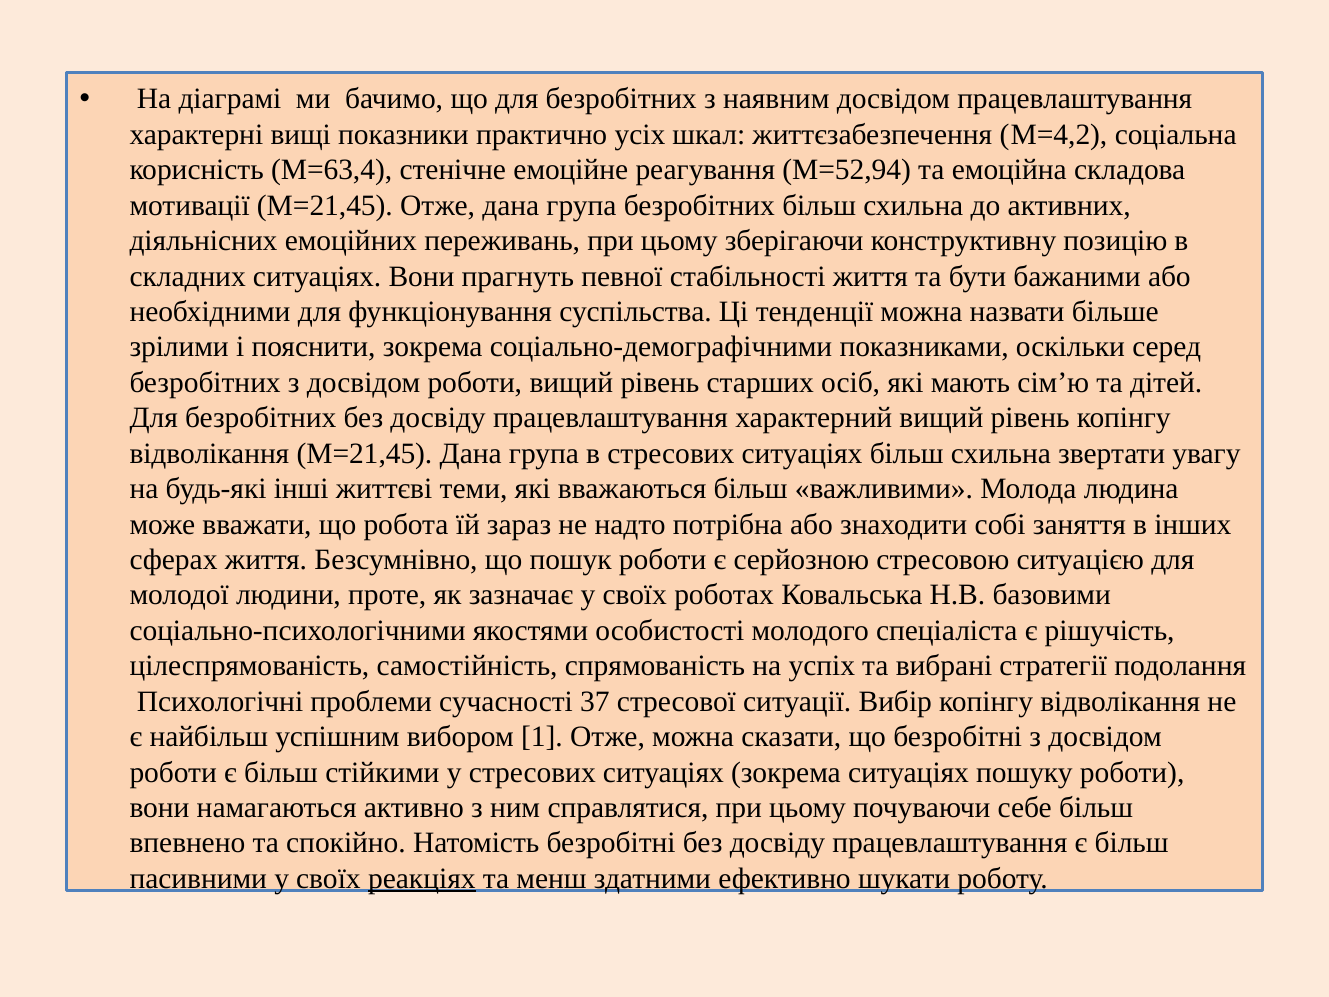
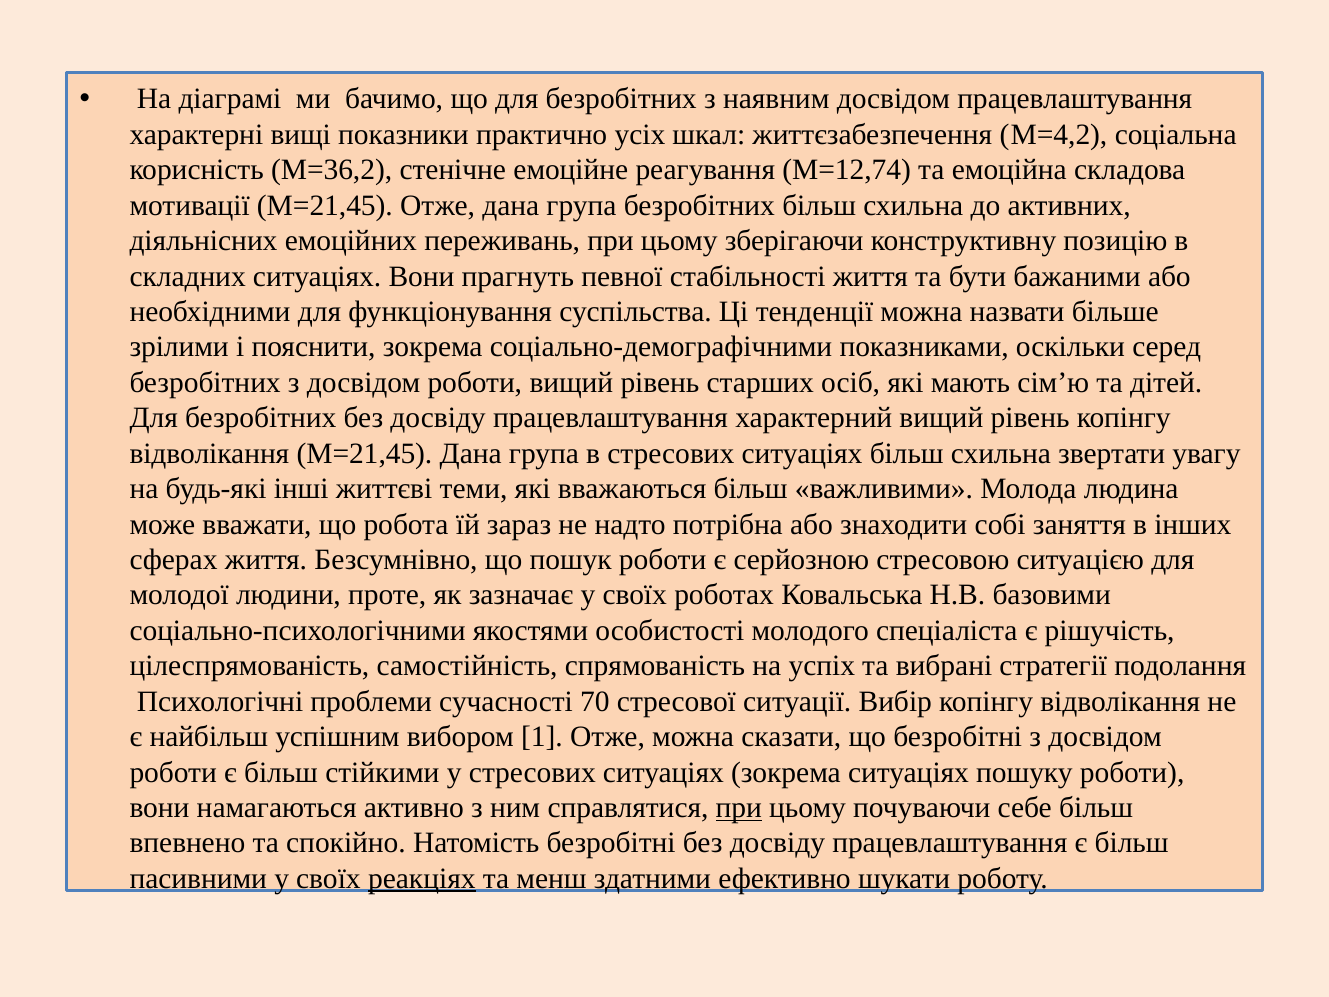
М=63,4: М=63,4 -> М=36,2
М=52,94: М=52,94 -> М=12,74
37: 37 -> 70
при at (739, 808) underline: none -> present
